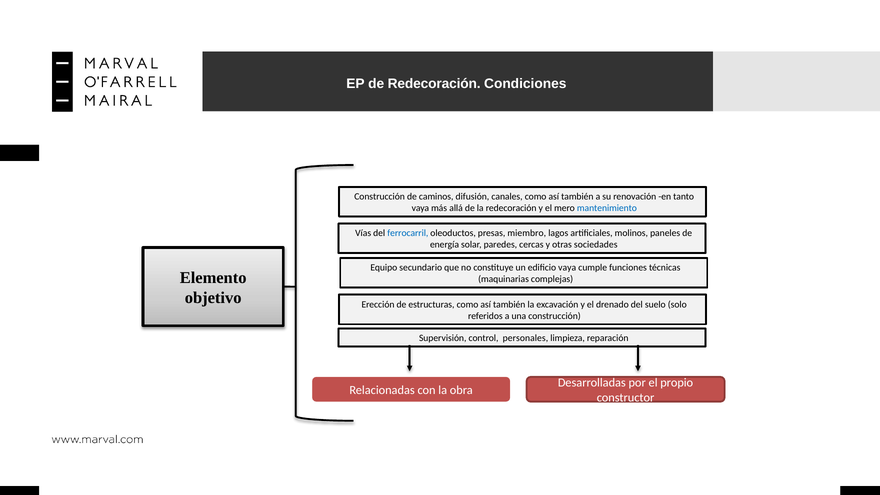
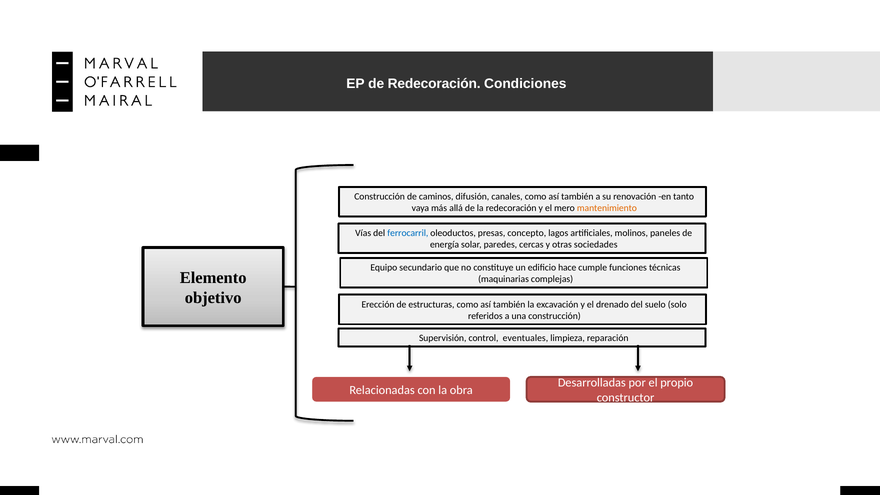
mantenimiento colour: blue -> orange
miembro: miembro -> concepto
edificio vaya: vaya -> hace
personales: personales -> eventuales
